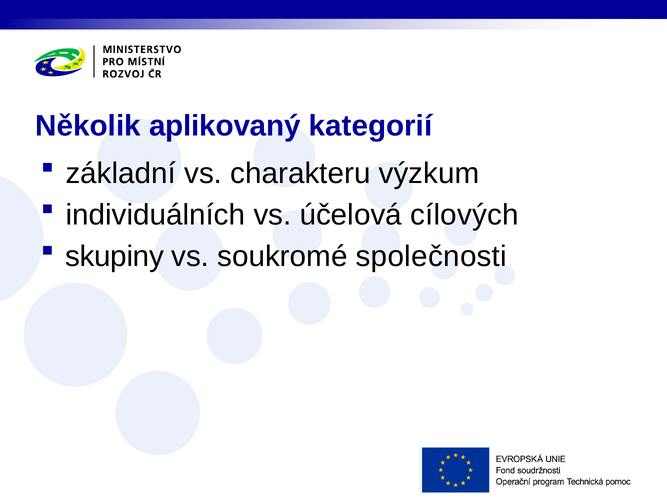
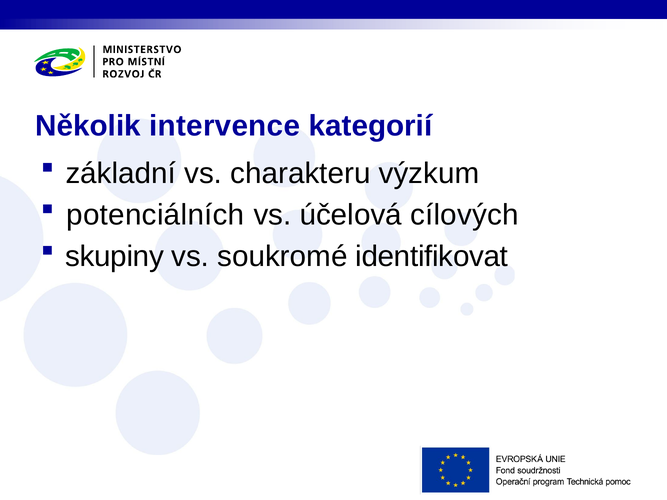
aplikovaný: aplikovaný -> intervence
individuálních: individuálních -> potenciálních
společnosti: společnosti -> identifikovat
